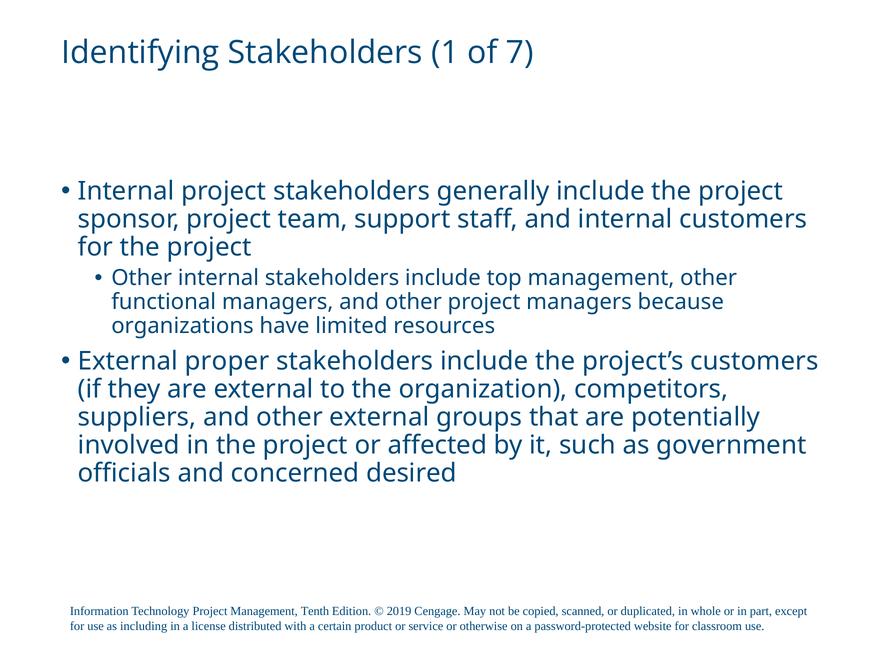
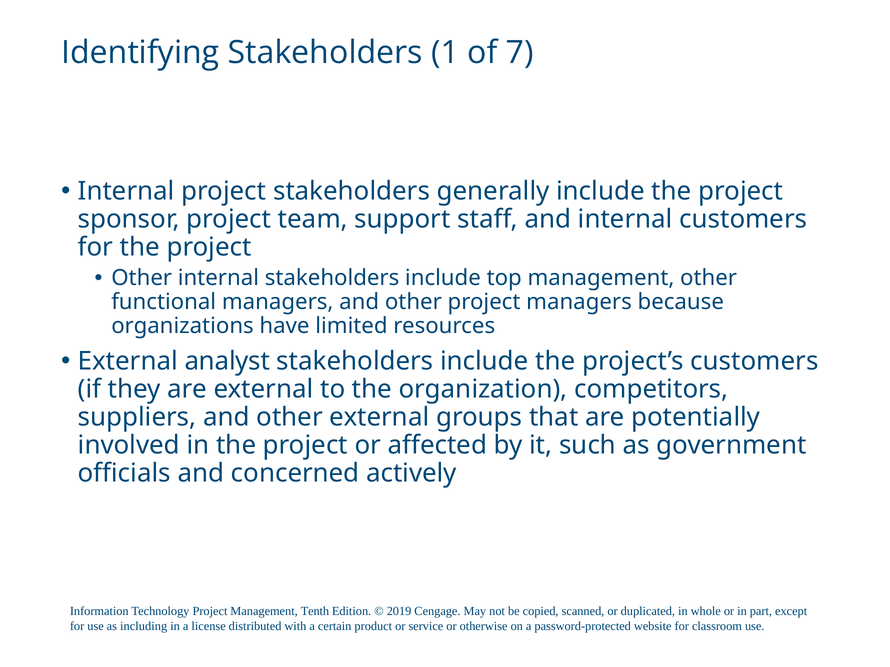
proper: proper -> analyst
desired: desired -> actively
